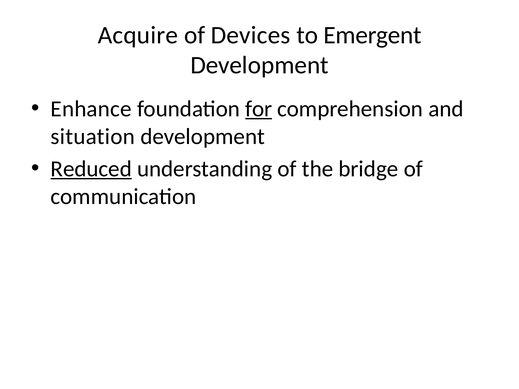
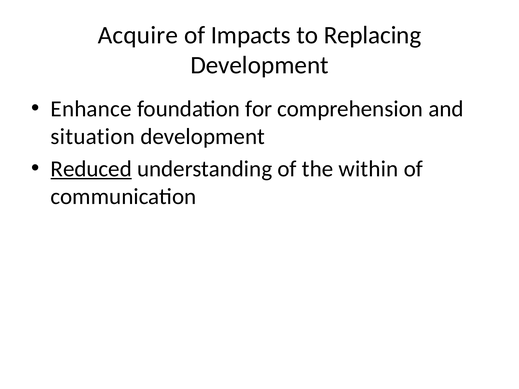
Devices: Devices -> Impacts
Emergent: Emergent -> Replacing
for underline: present -> none
bridge: bridge -> within
